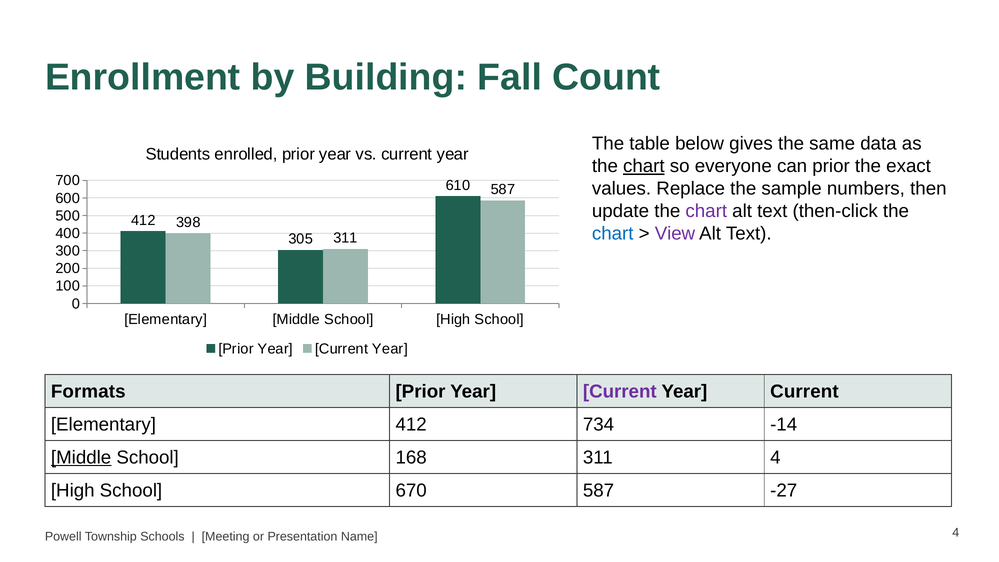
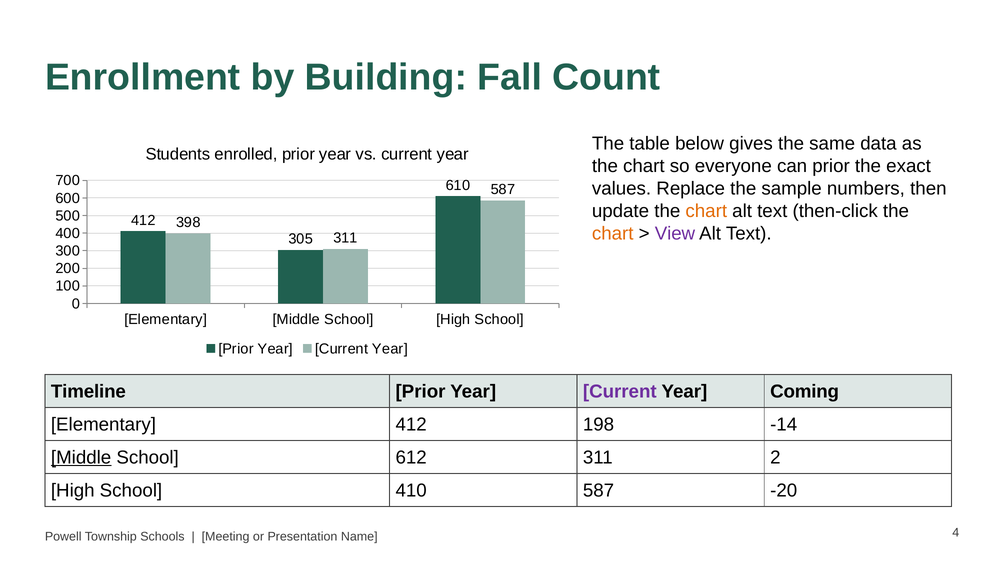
chart at (644, 166) underline: present -> none
chart at (706, 211) colour: purple -> orange
chart at (613, 234) colour: blue -> orange
Formats: Formats -> Timeline
Current at (804, 391): Current -> Coming
734: 734 -> 198
168: 168 -> 612
311 4: 4 -> 2
670: 670 -> 410
-27: -27 -> -20
